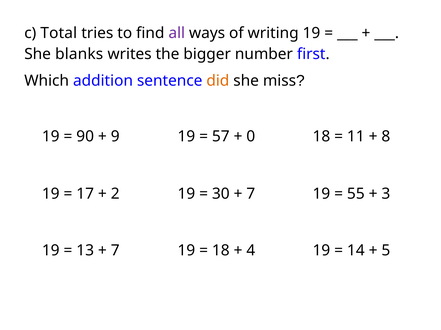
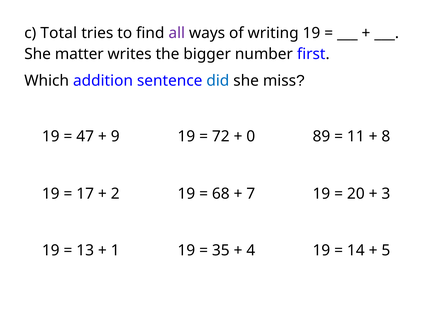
blanks: blanks -> matter
did colour: orange -> blue
90: 90 -> 47
57: 57 -> 72
9 18: 18 -> 89
30: 30 -> 68
55: 55 -> 20
7 at (115, 251): 7 -> 1
18 at (221, 251): 18 -> 35
